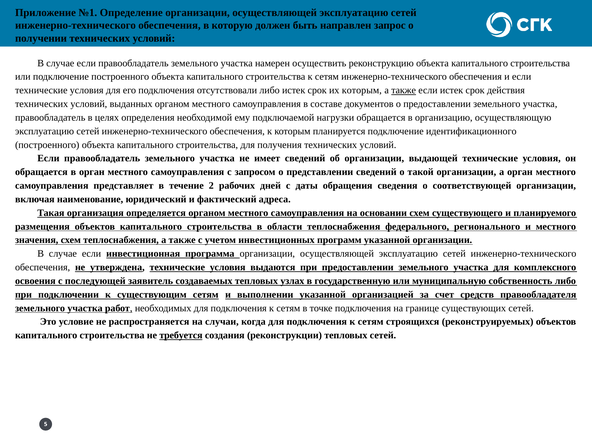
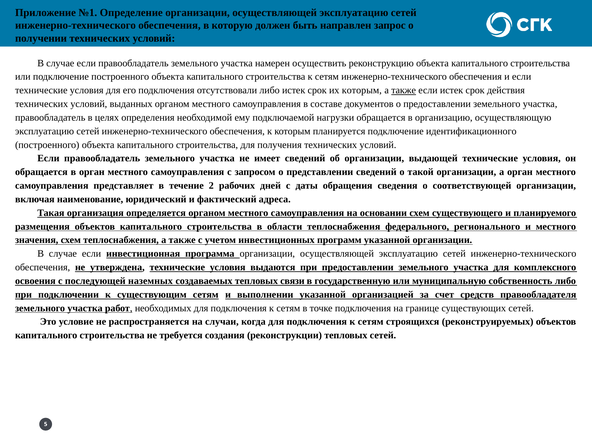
заявитель: заявитель -> наземных
узлах: узлах -> связи
требуется underline: present -> none
